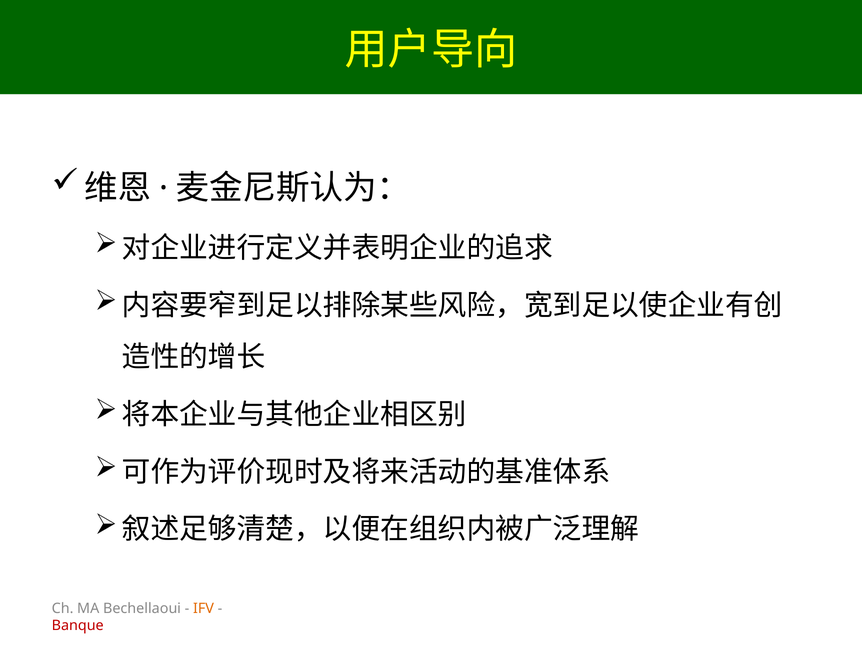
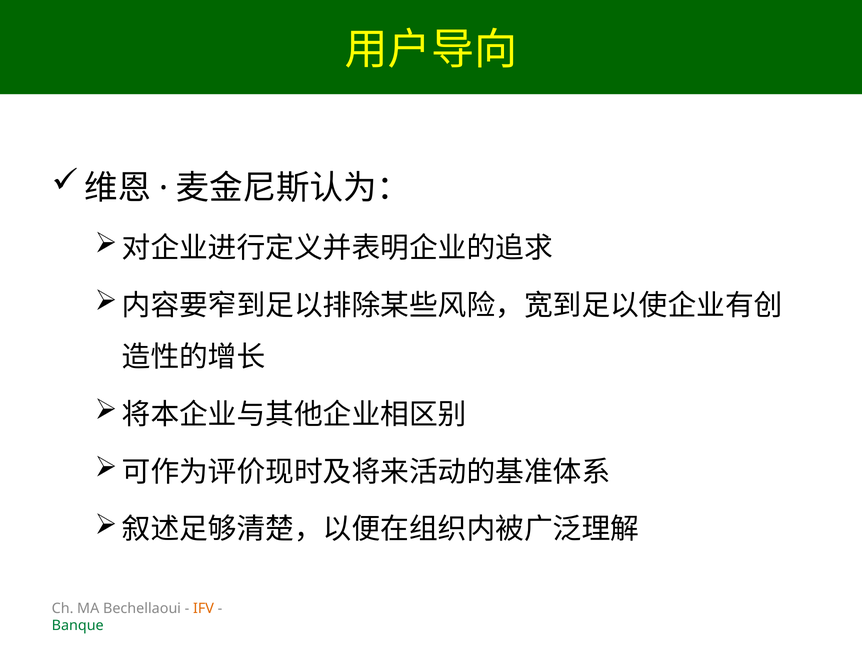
Banque colour: red -> green
